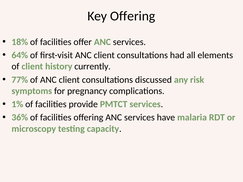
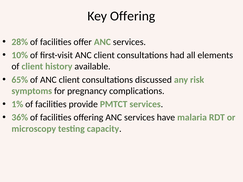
18%: 18% -> 28%
64%: 64% -> 10%
currently: currently -> available
77%: 77% -> 65%
